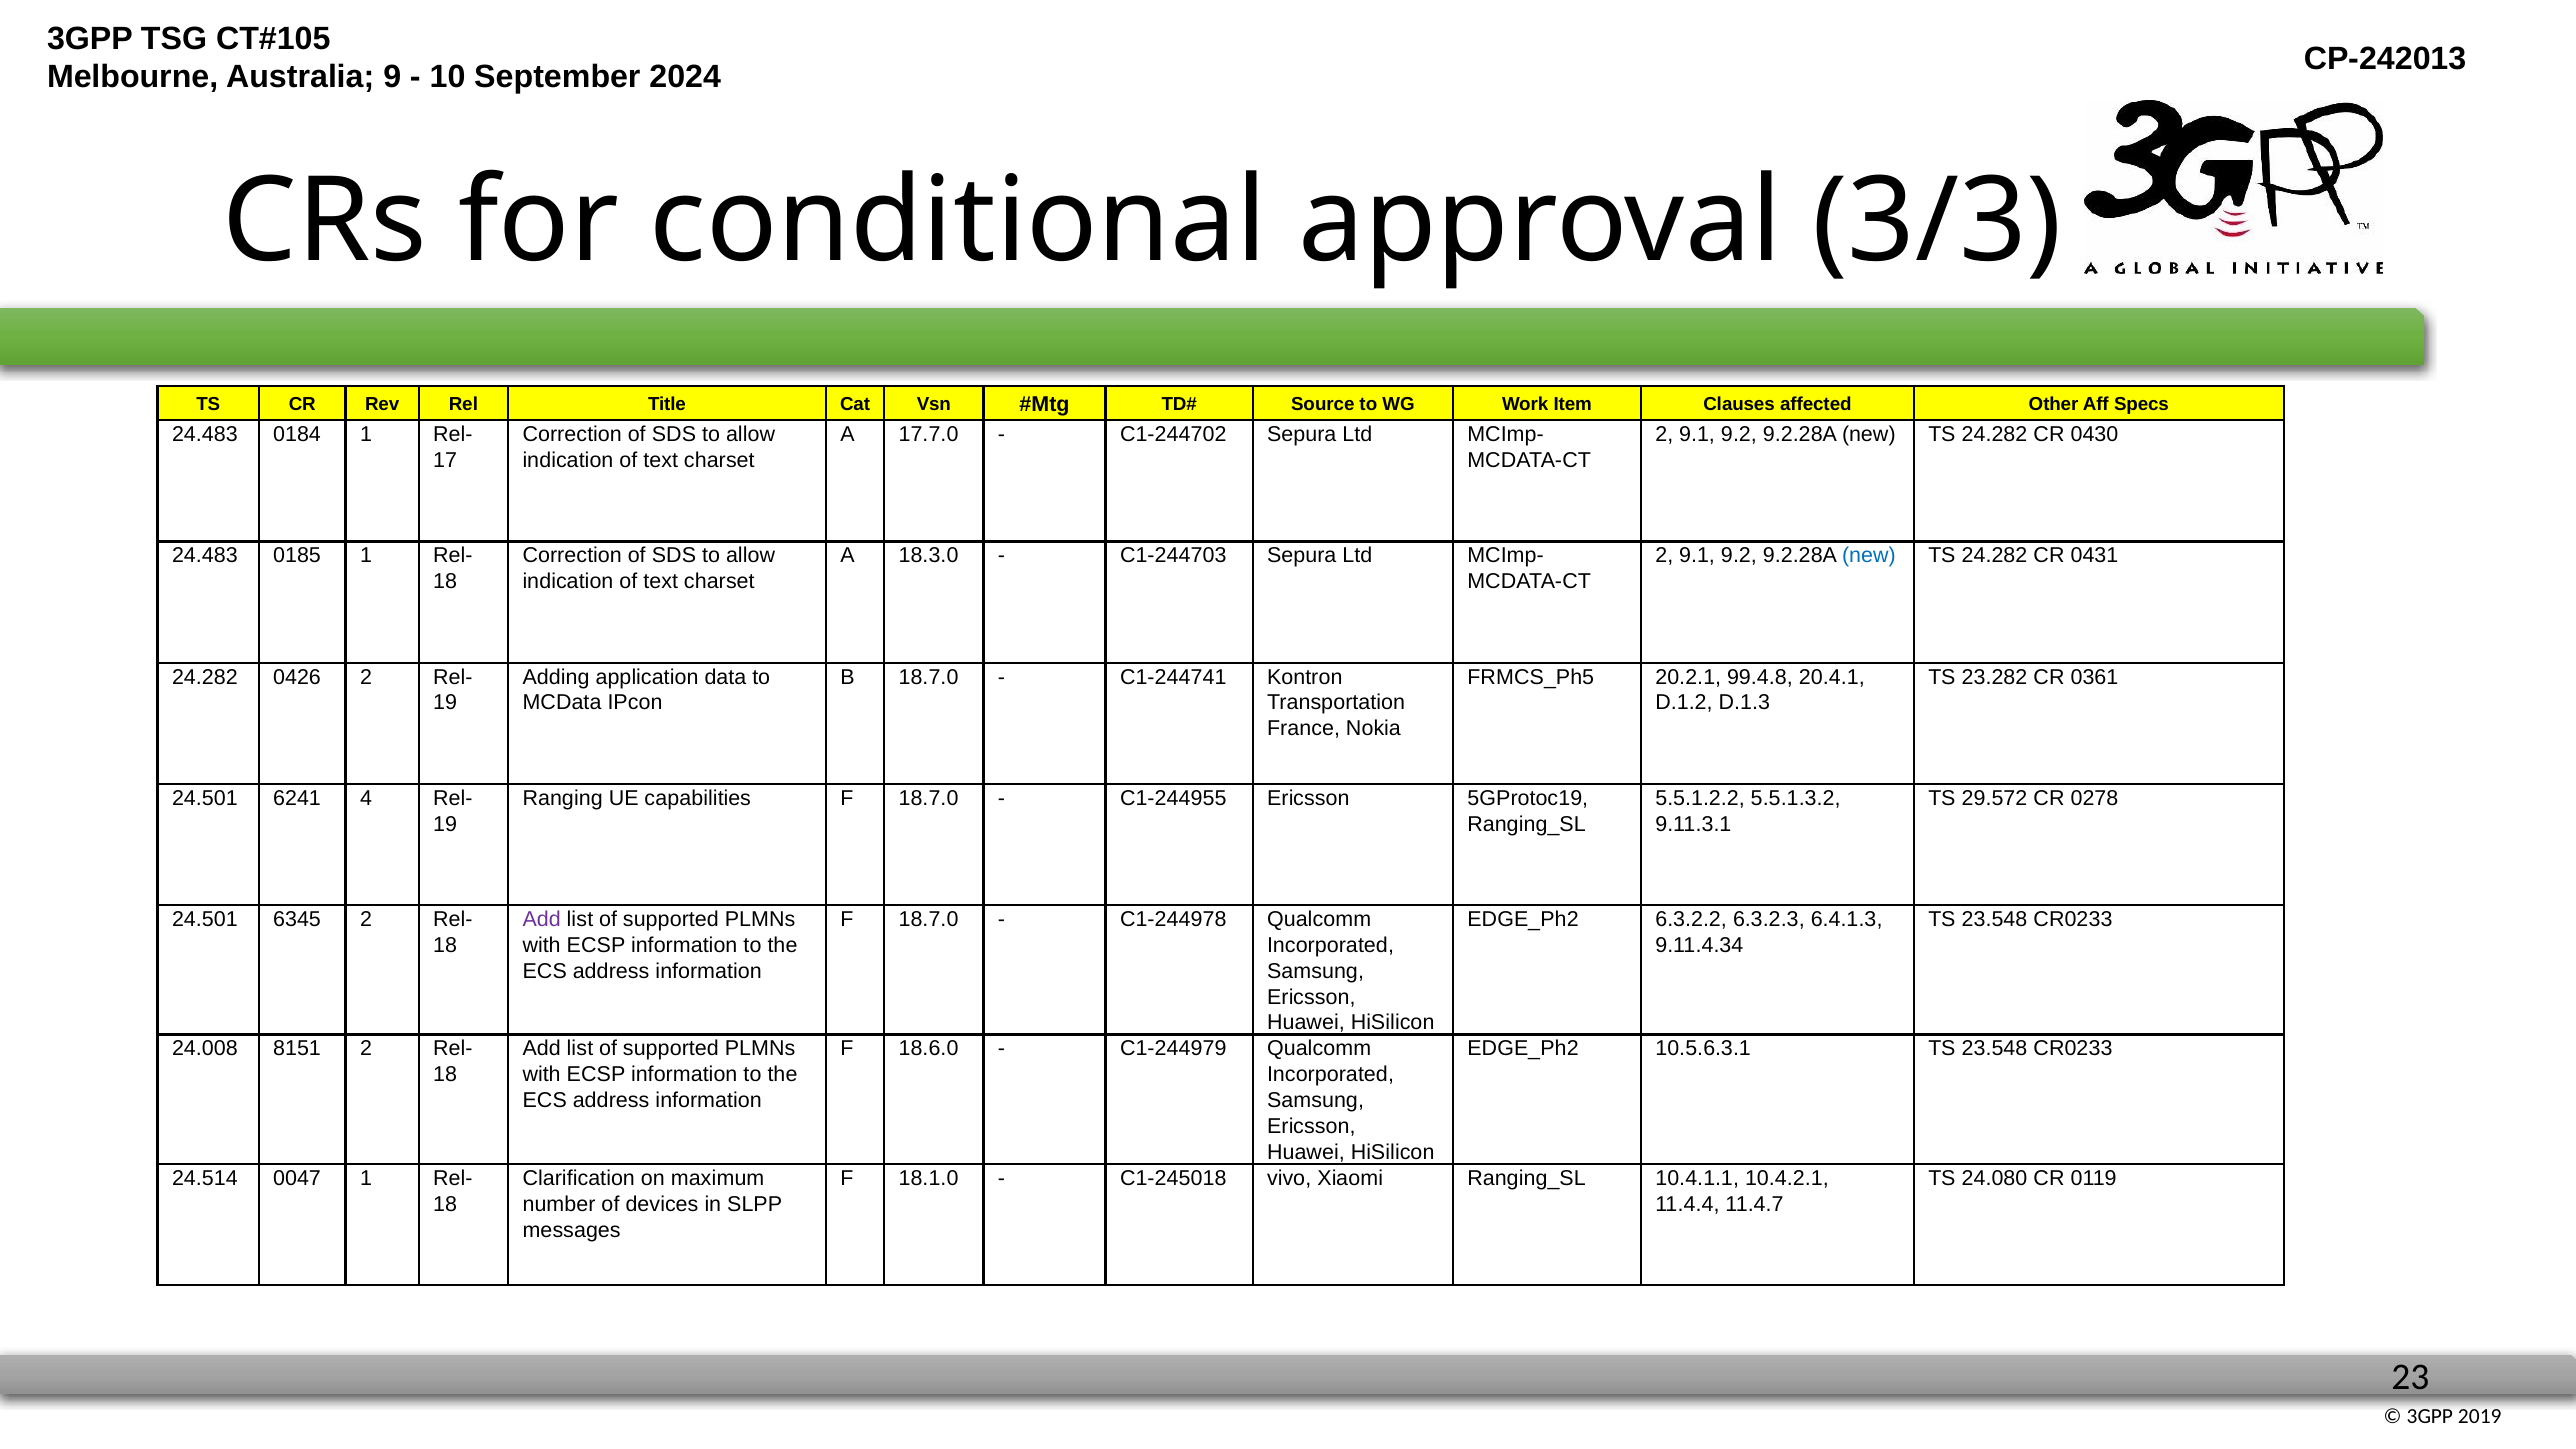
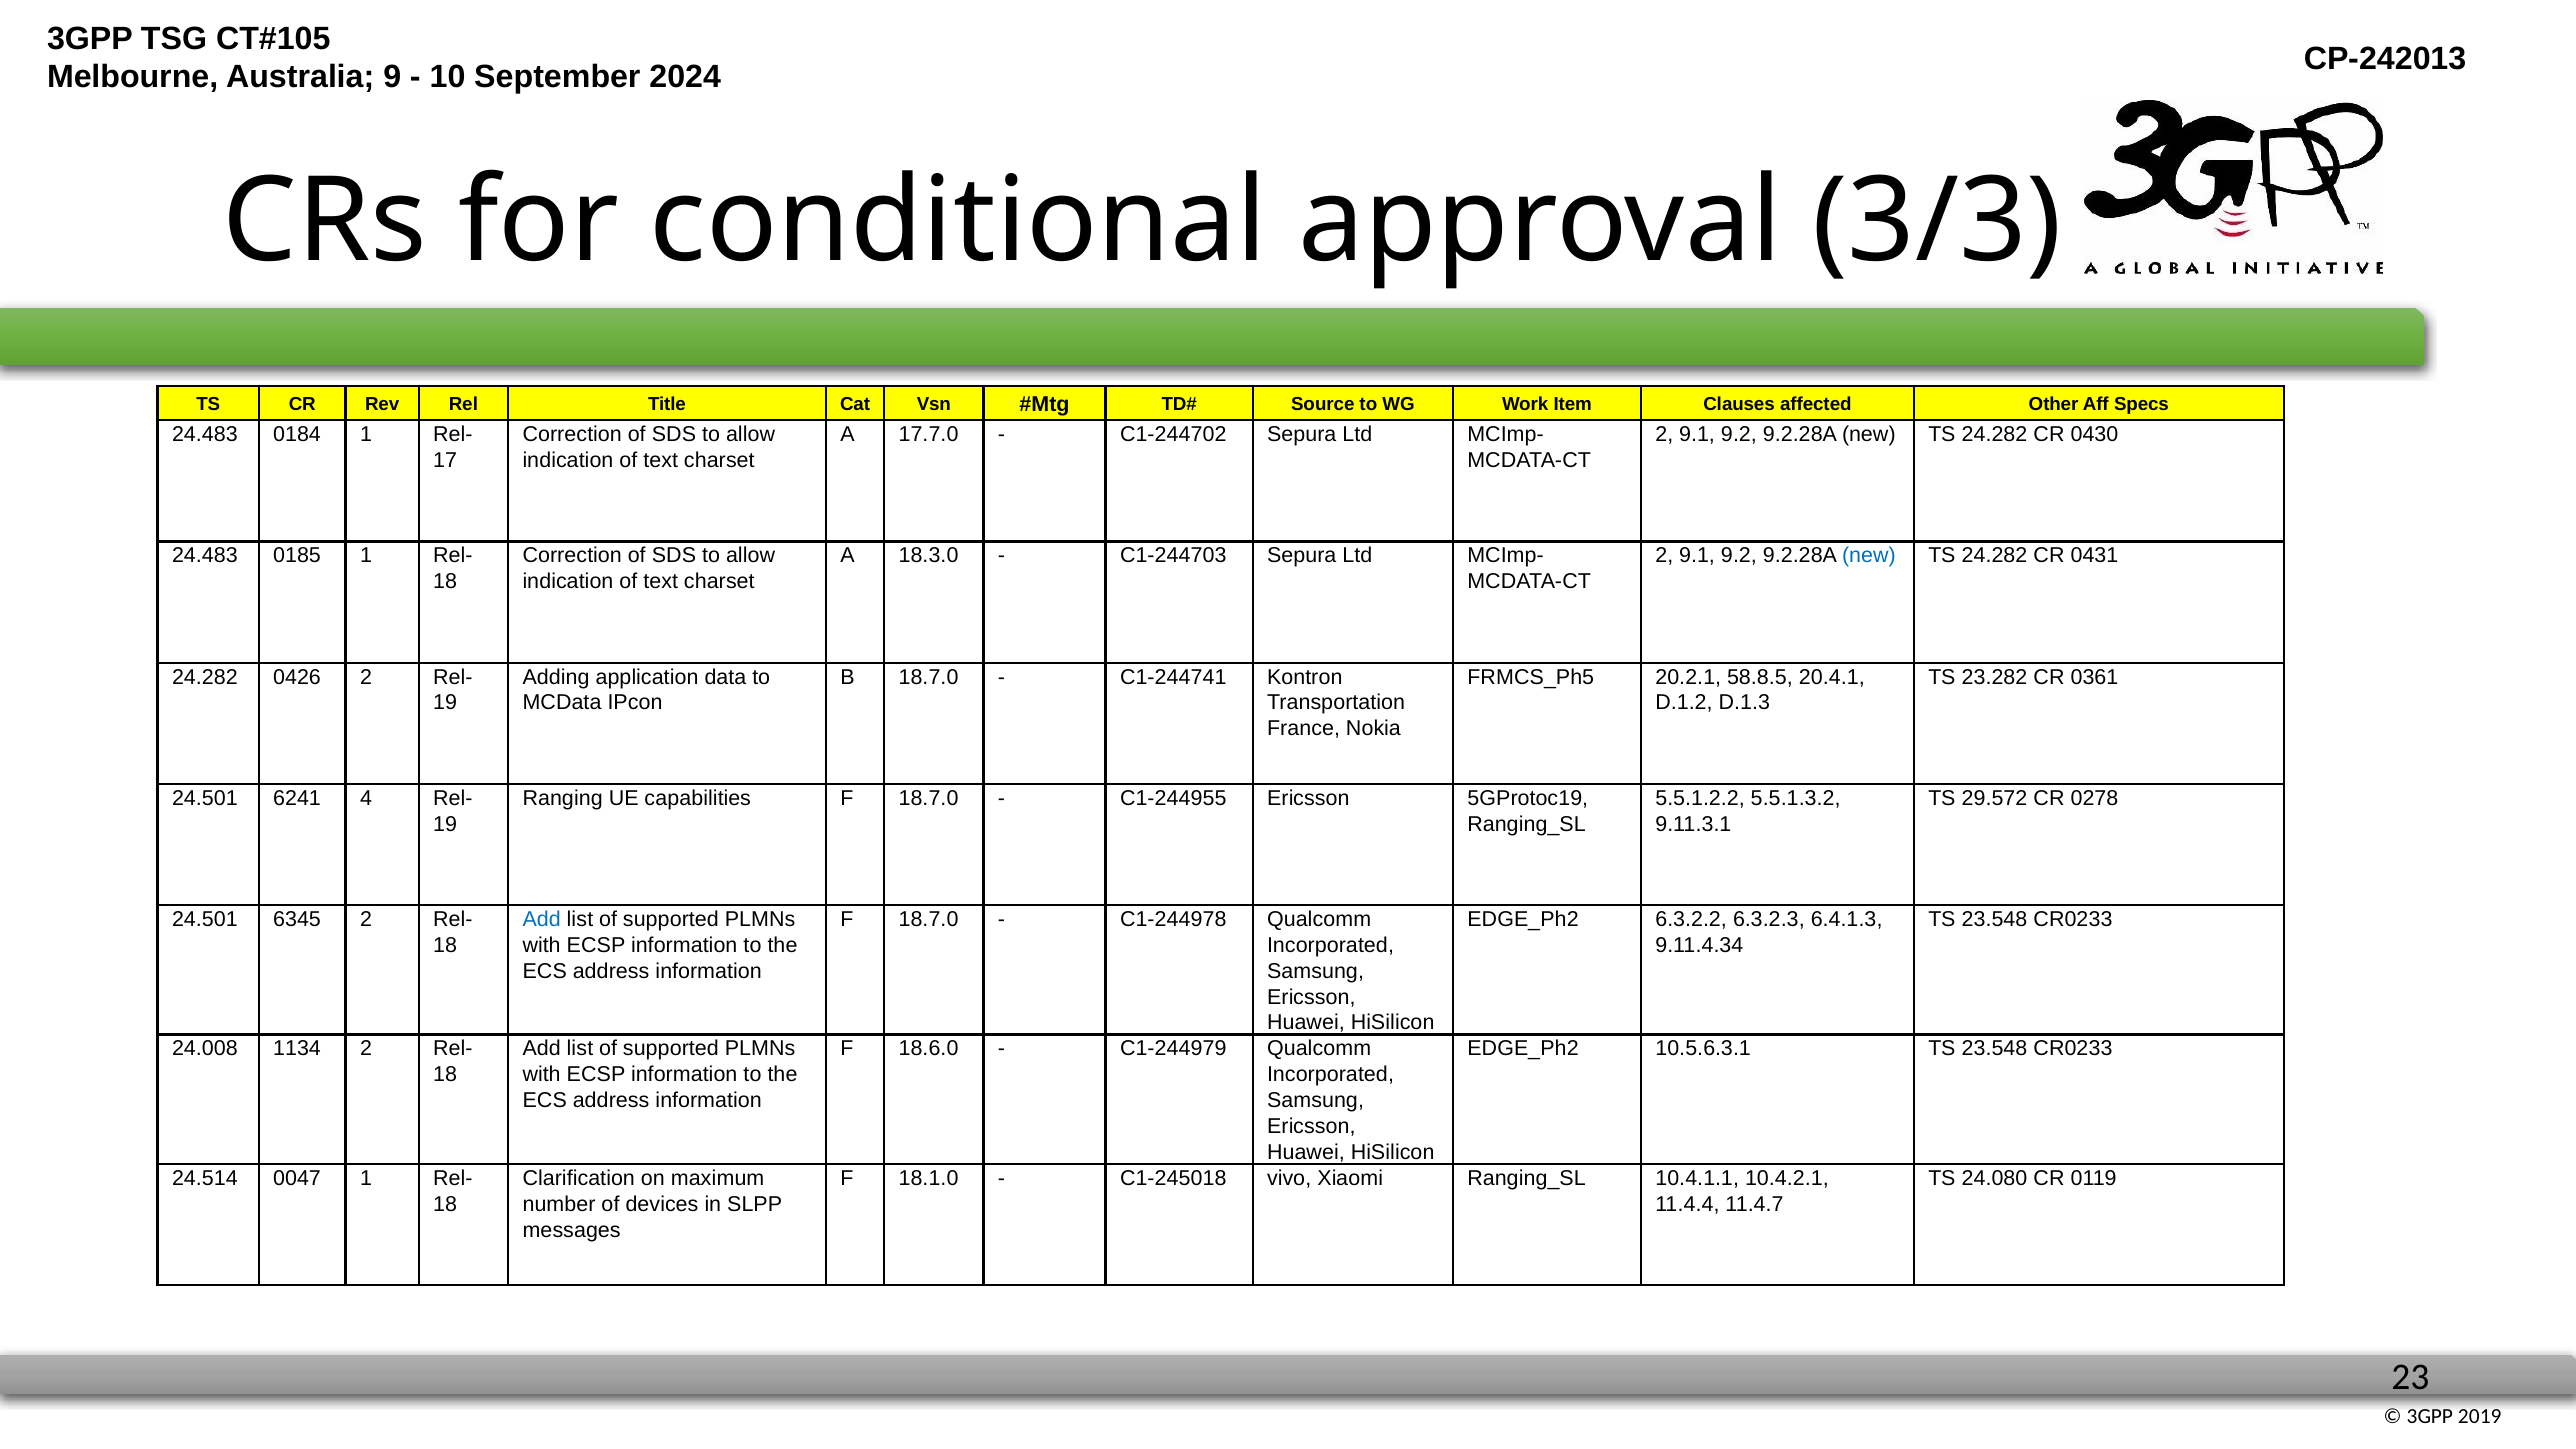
99.4.8: 99.4.8 -> 58.8.5
Add at (542, 919) colour: purple -> blue
8151: 8151 -> 1134
